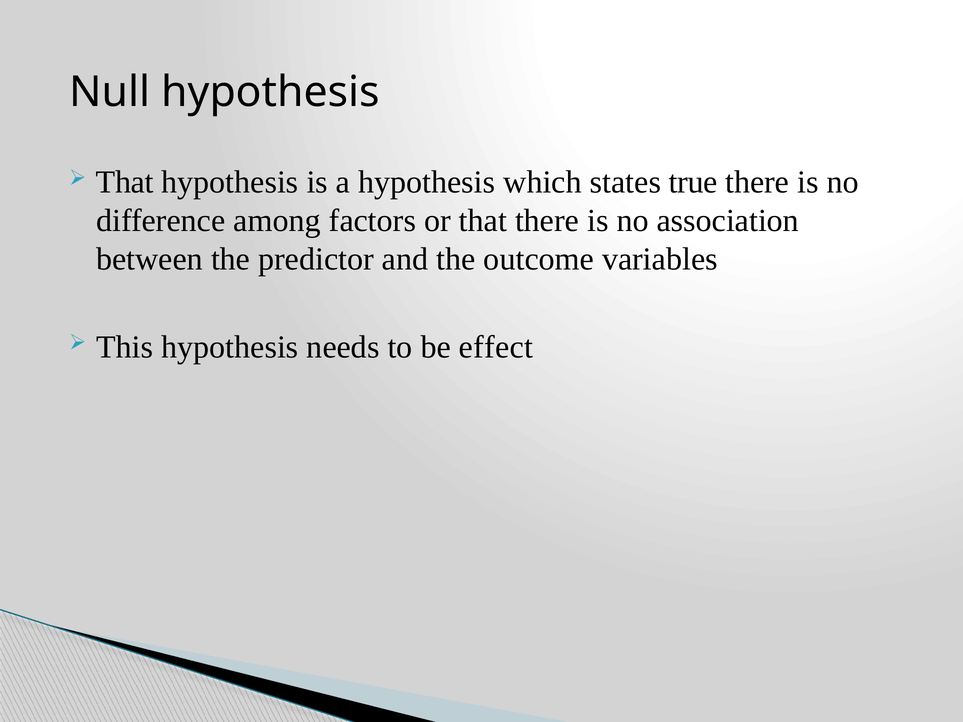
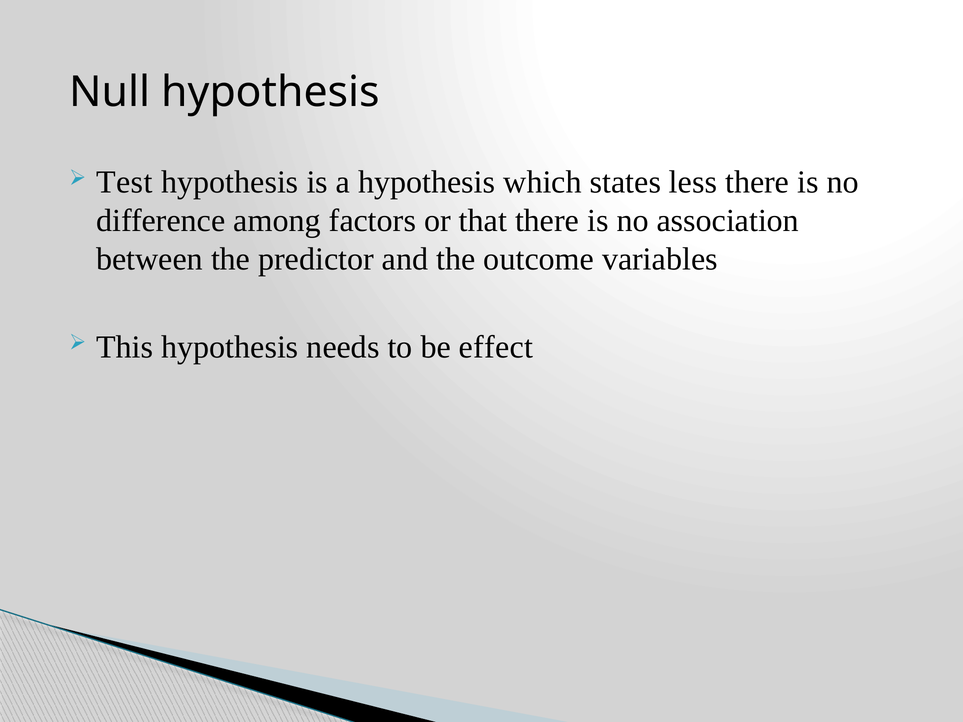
That at (125, 182): That -> Test
true: true -> less
